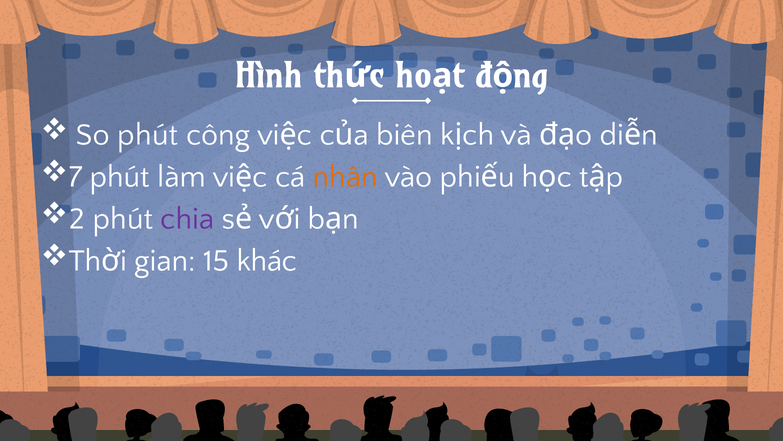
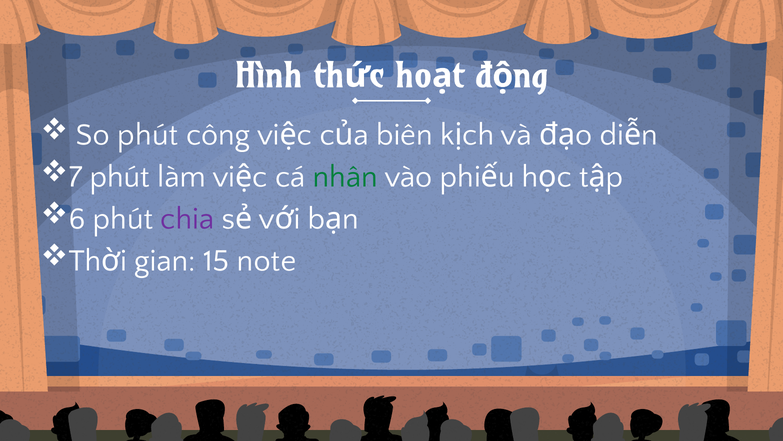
nhân colour: orange -> green
2: 2 -> 6
khác: khác -> note
